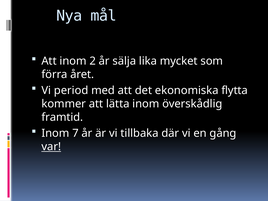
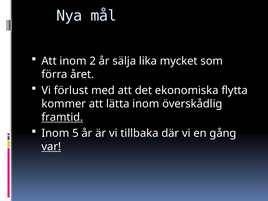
period: period -> förlust
framtid underline: none -> present
7: 7 -> 5
